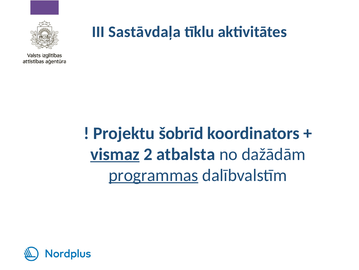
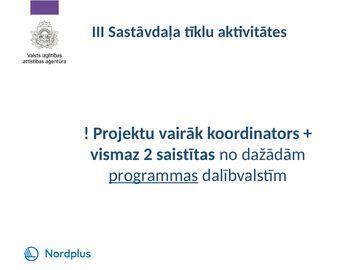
šobrīd: šobrīd -> vairāk
vismaz underline: present -> none
atbalsta: atbalsta -> saistītas
